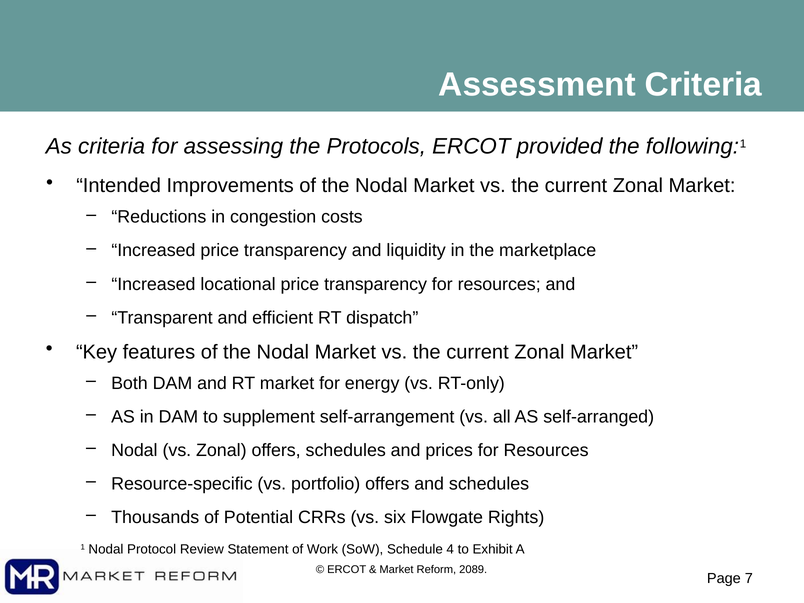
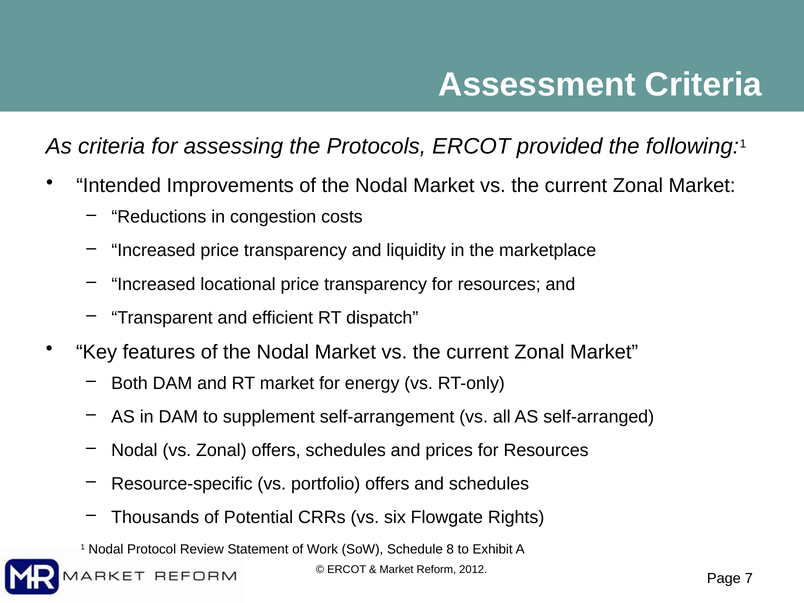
4: 4 -> 8
2089: 2089 -> 2012
